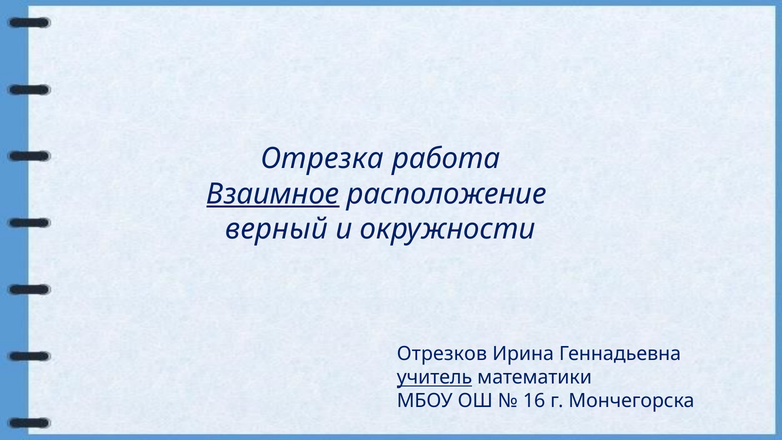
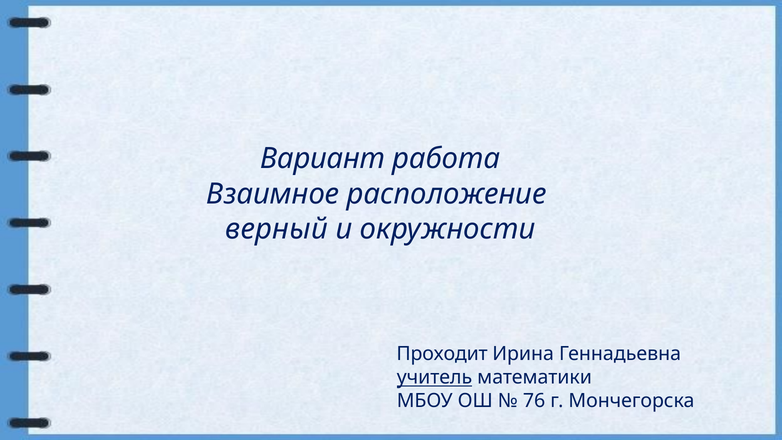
Отрезка: Отрезка -> Вариант
Взаимное underline: present -> none
Отрезков: Отрезков -> Проходит
16: 16 -> 76
